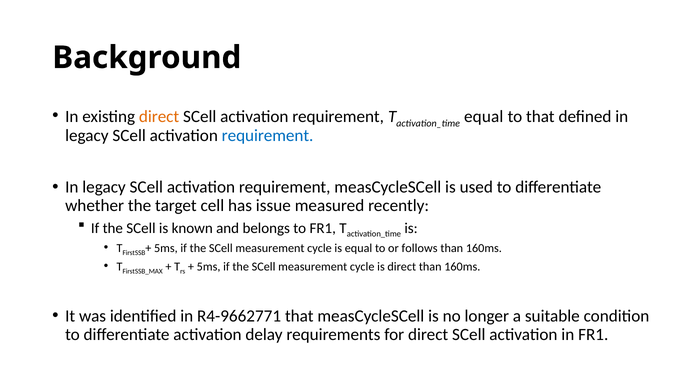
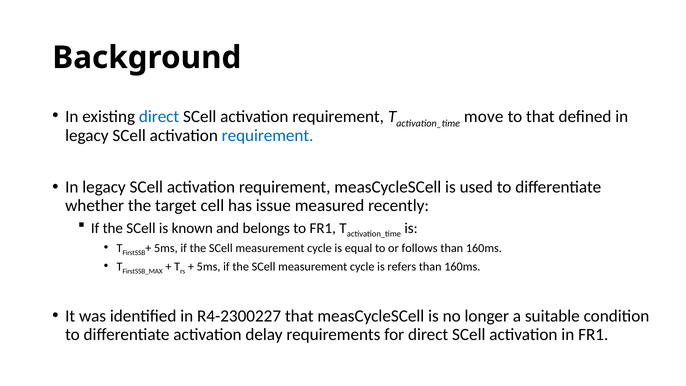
direct at (159, 117) colour: orange -> blue
equal at (484, 117): equal -> move
is direct: direct -> refers
R4-9662771: R4-9662771 -> R4-2300227
